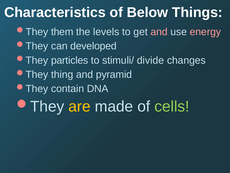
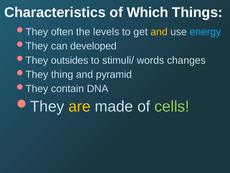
Below: Below -> Which
them: them -> often
and at (159, 32) colour: pink -> yellow
energy colour: pink -> light blue
particles: particles -> outsides
divide: divide -> words
